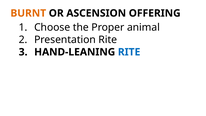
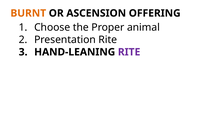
RITE at (129, 52) colour: blue -> purple
